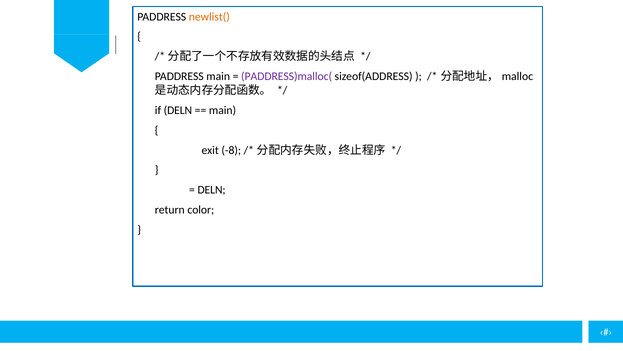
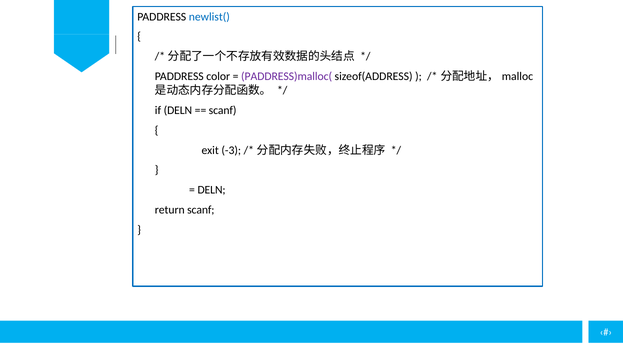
newlist( colour: orange -> blue
PADDRESS main: main -> color
main at (223, 110): main -> scanf
-8: -8 -> -3
return color: color -> scanf
